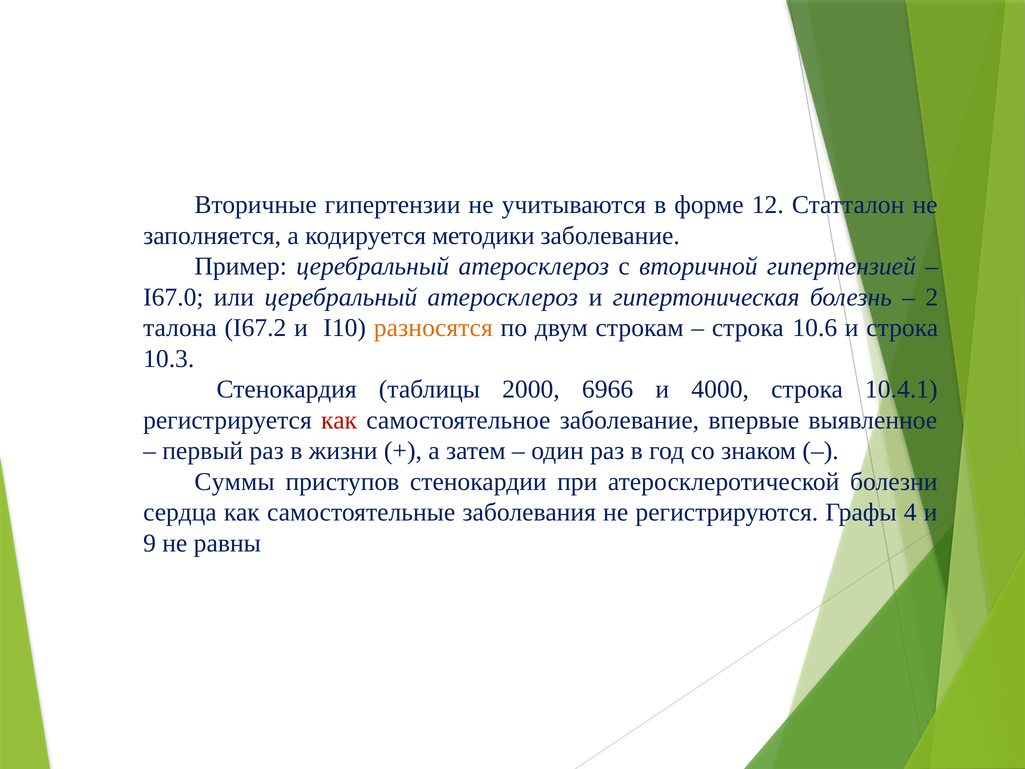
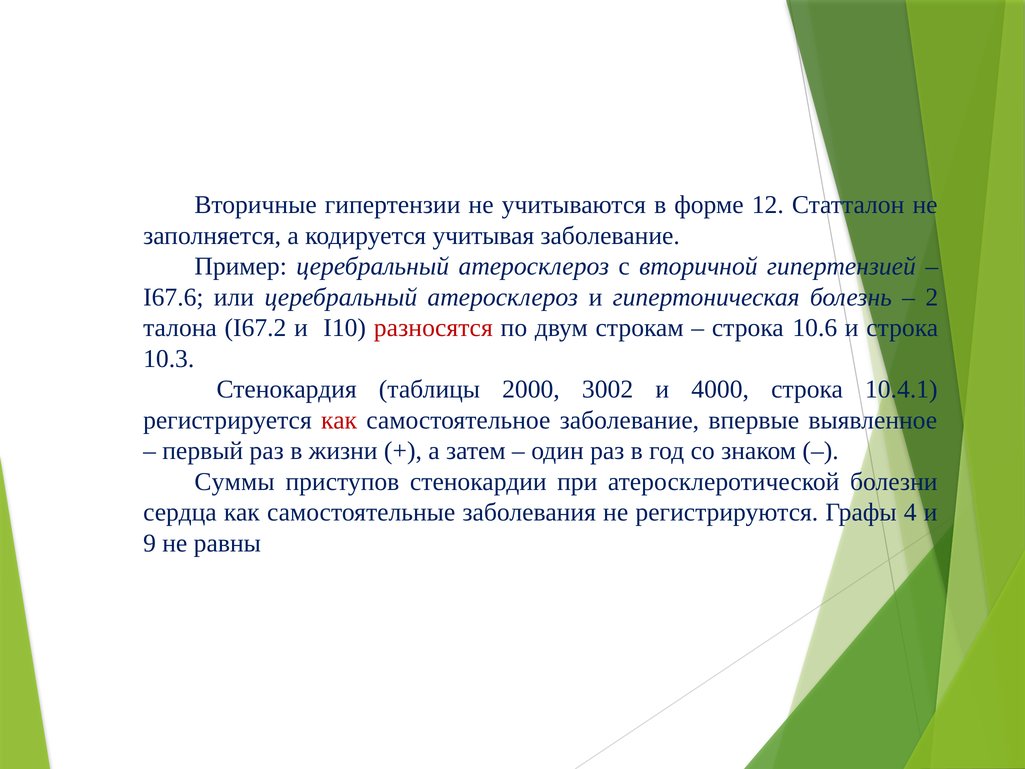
методики: методики -> учитывая
I67.0: I67.0 -> I67.6
разносятся colour: orange -> red
6966: 6966 -> 3002
